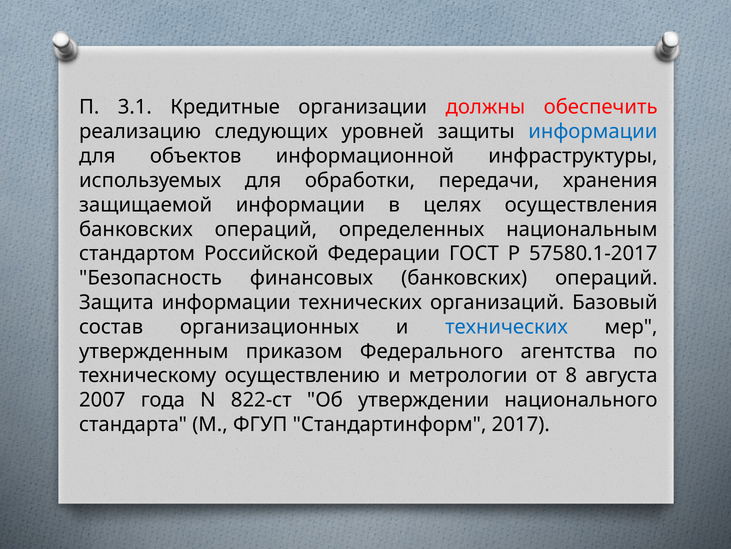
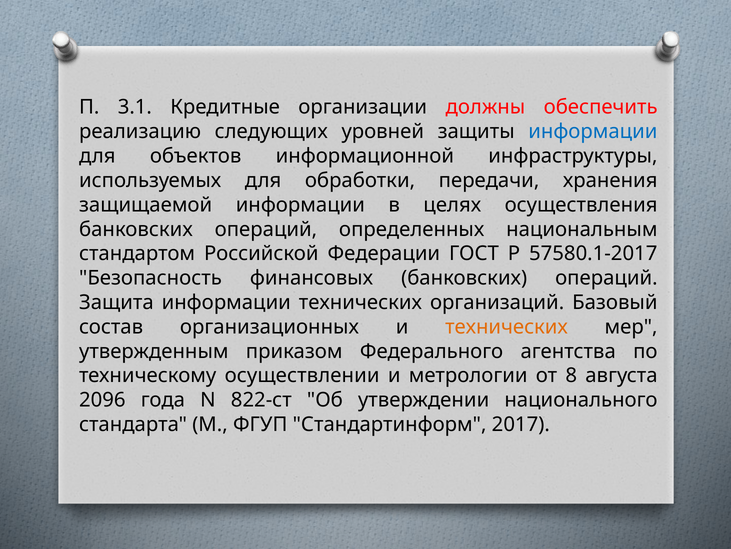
технических at (506, 327) colour: blue -> orange
осуществлению: осуществлению -> осуществлении
2007: 2007 -> 2096
